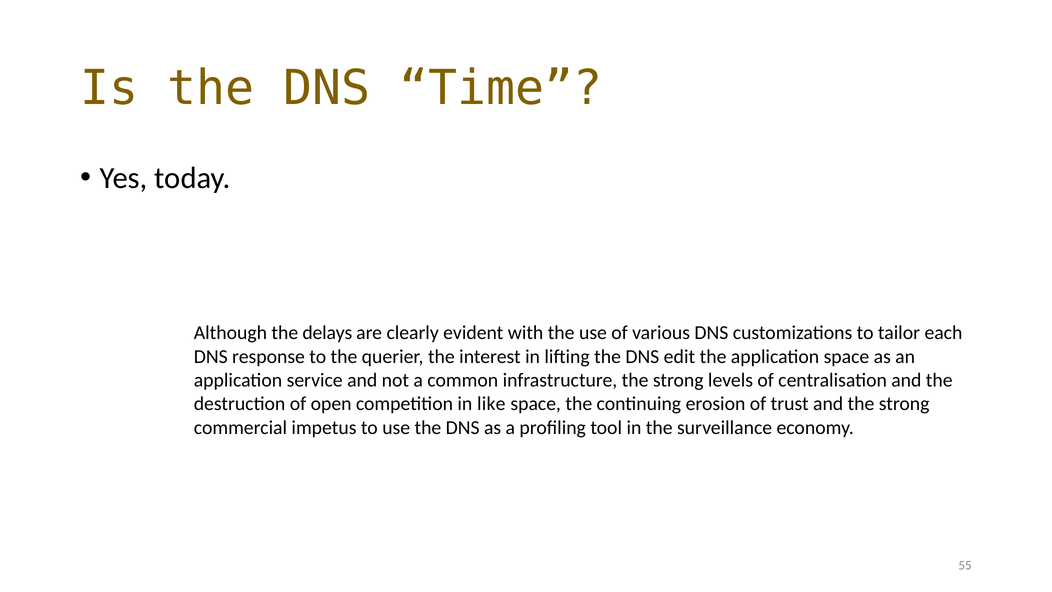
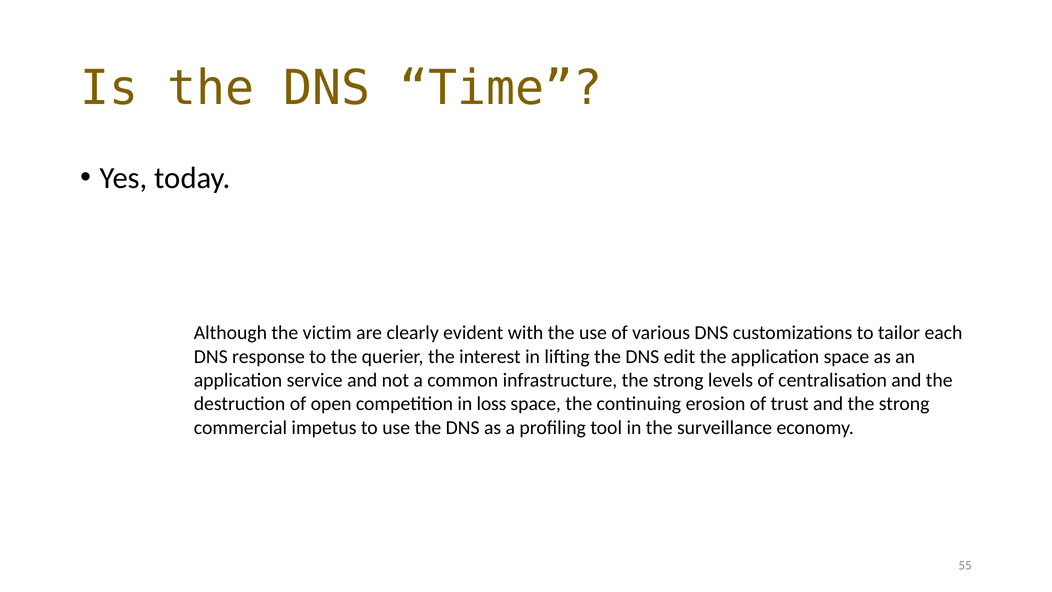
delays: delays -> victim
like: like -> loss
